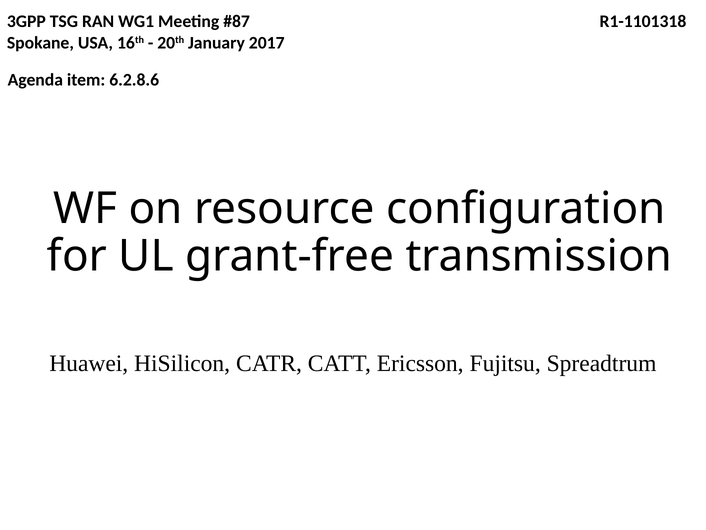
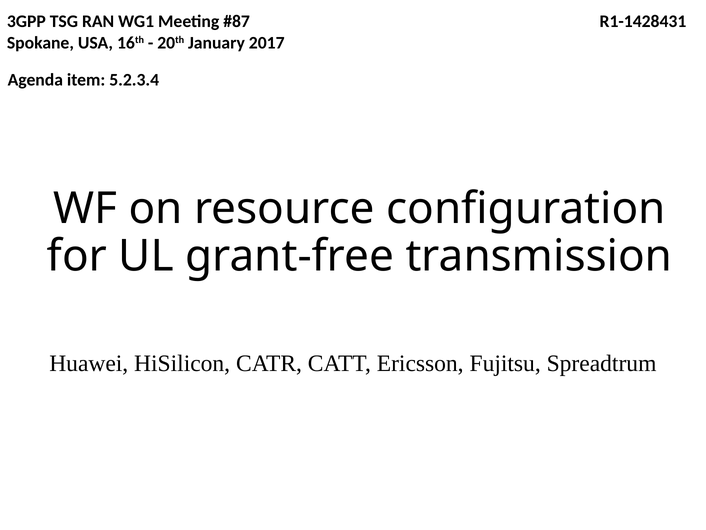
R1-1101318: R1-1101318 -> R1-1428431
6.2.8.6: 6.2.8.6 -> 5.2.3.4
